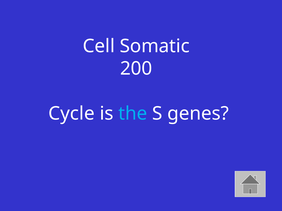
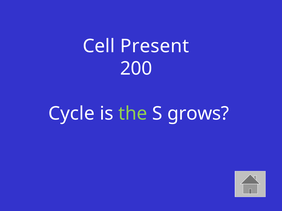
Somatic: Somatic -> Present
the colour: light blue -> light green
genes: genes -> grows
